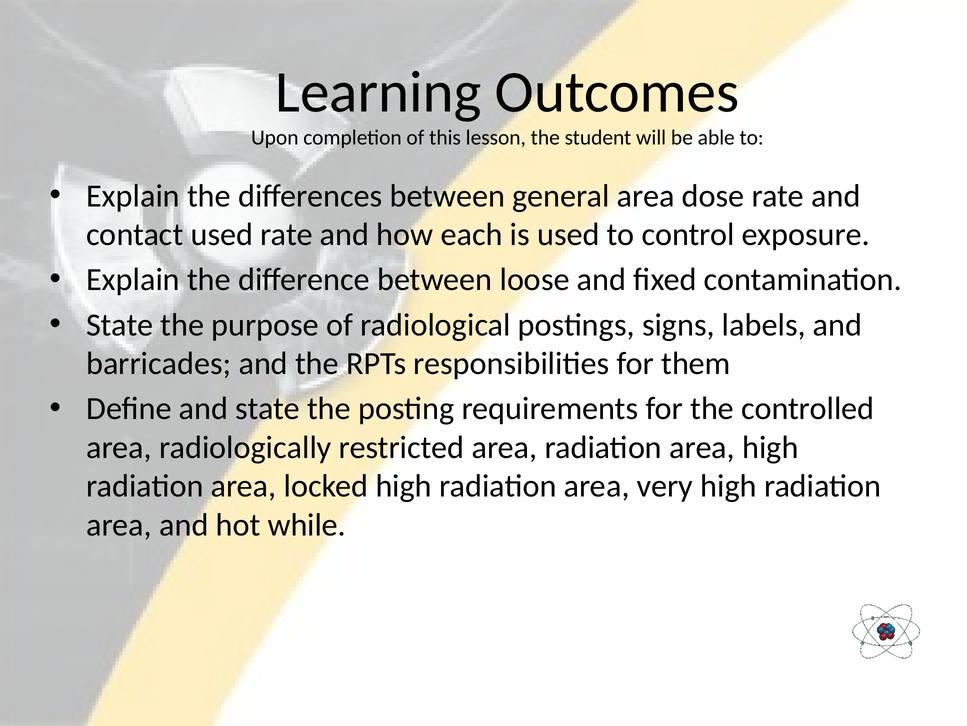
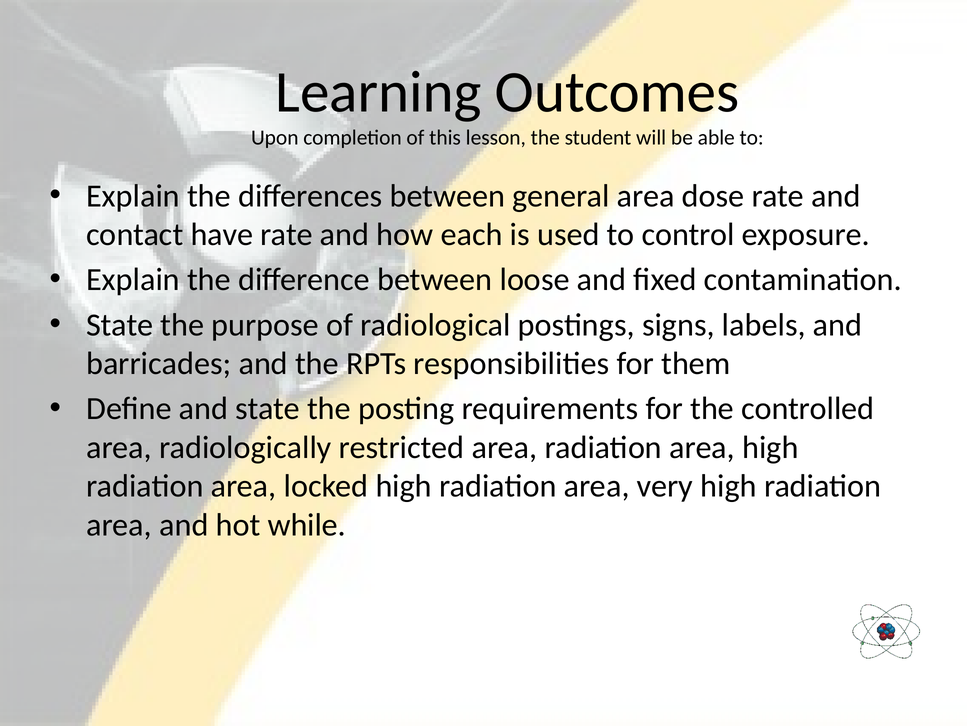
contact used: used -> have
